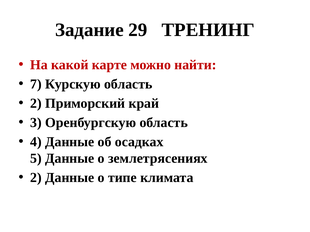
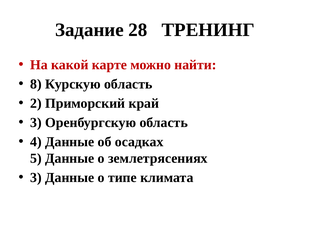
29: 29 -> 28
7: 7 -> 8
2 at (36, 178): 2 -> 3
